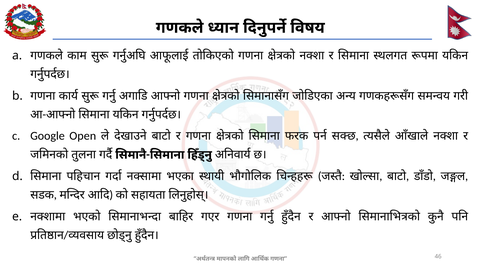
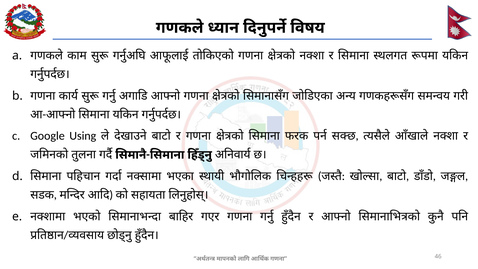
Open: Open -> Using
